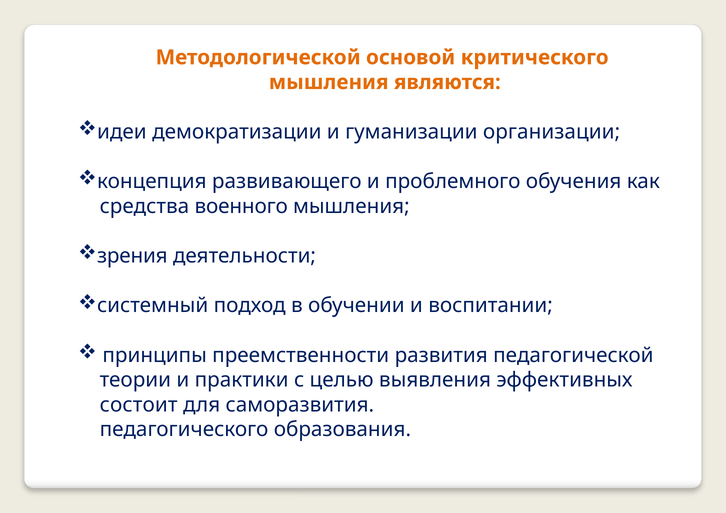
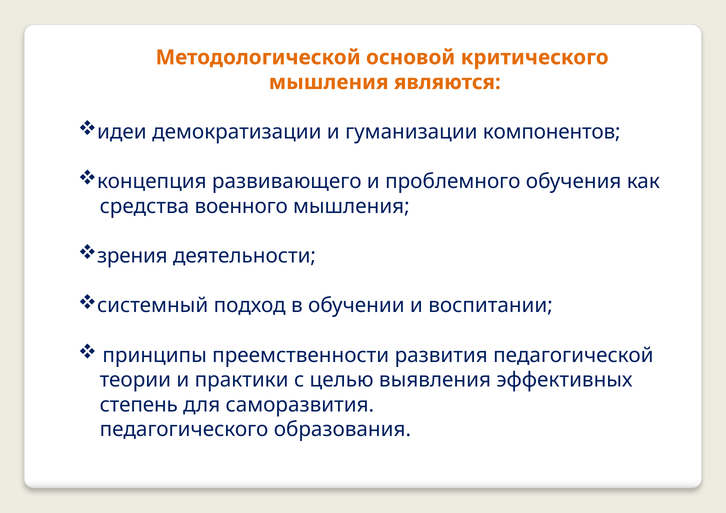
организации: организации -> компонентов
состоит: состоит -> степень
